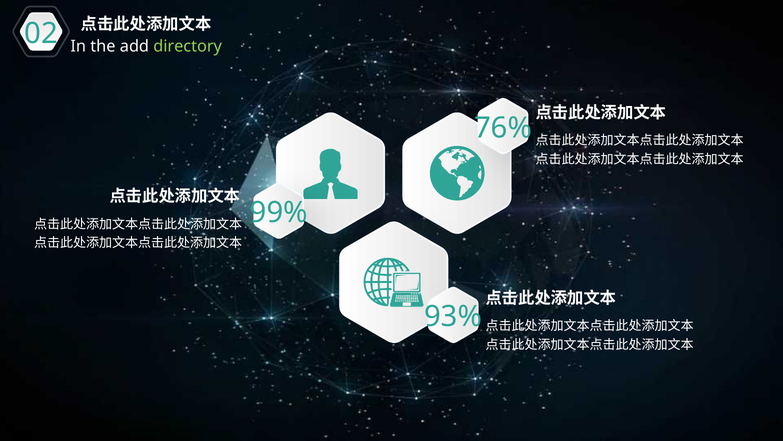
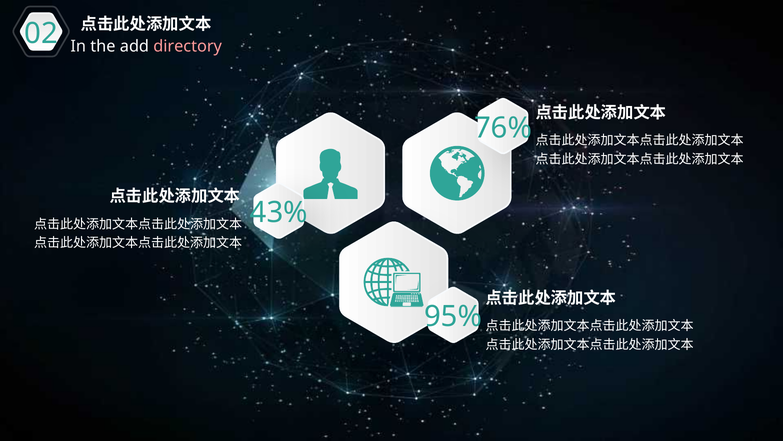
directory colour: light green -> pink
99%: 99% -> 43%
93%: 93% -> 95%
